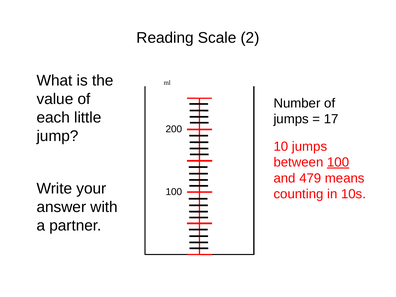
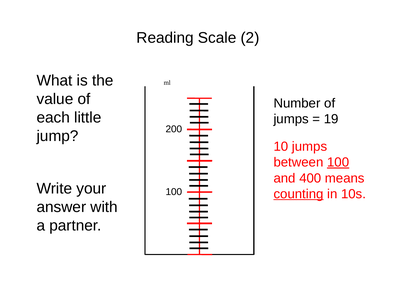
17: 17 -> 19
479: 479 -> 400
counting underline: none -> present
